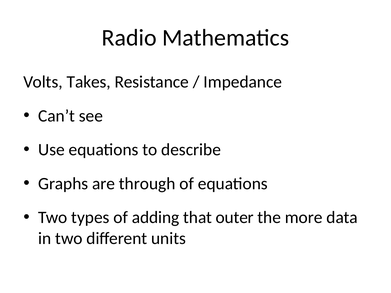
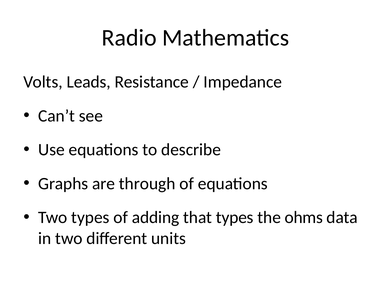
Takes: Takes -> Leads
that outer: outer -> types
more: more -> ohms
